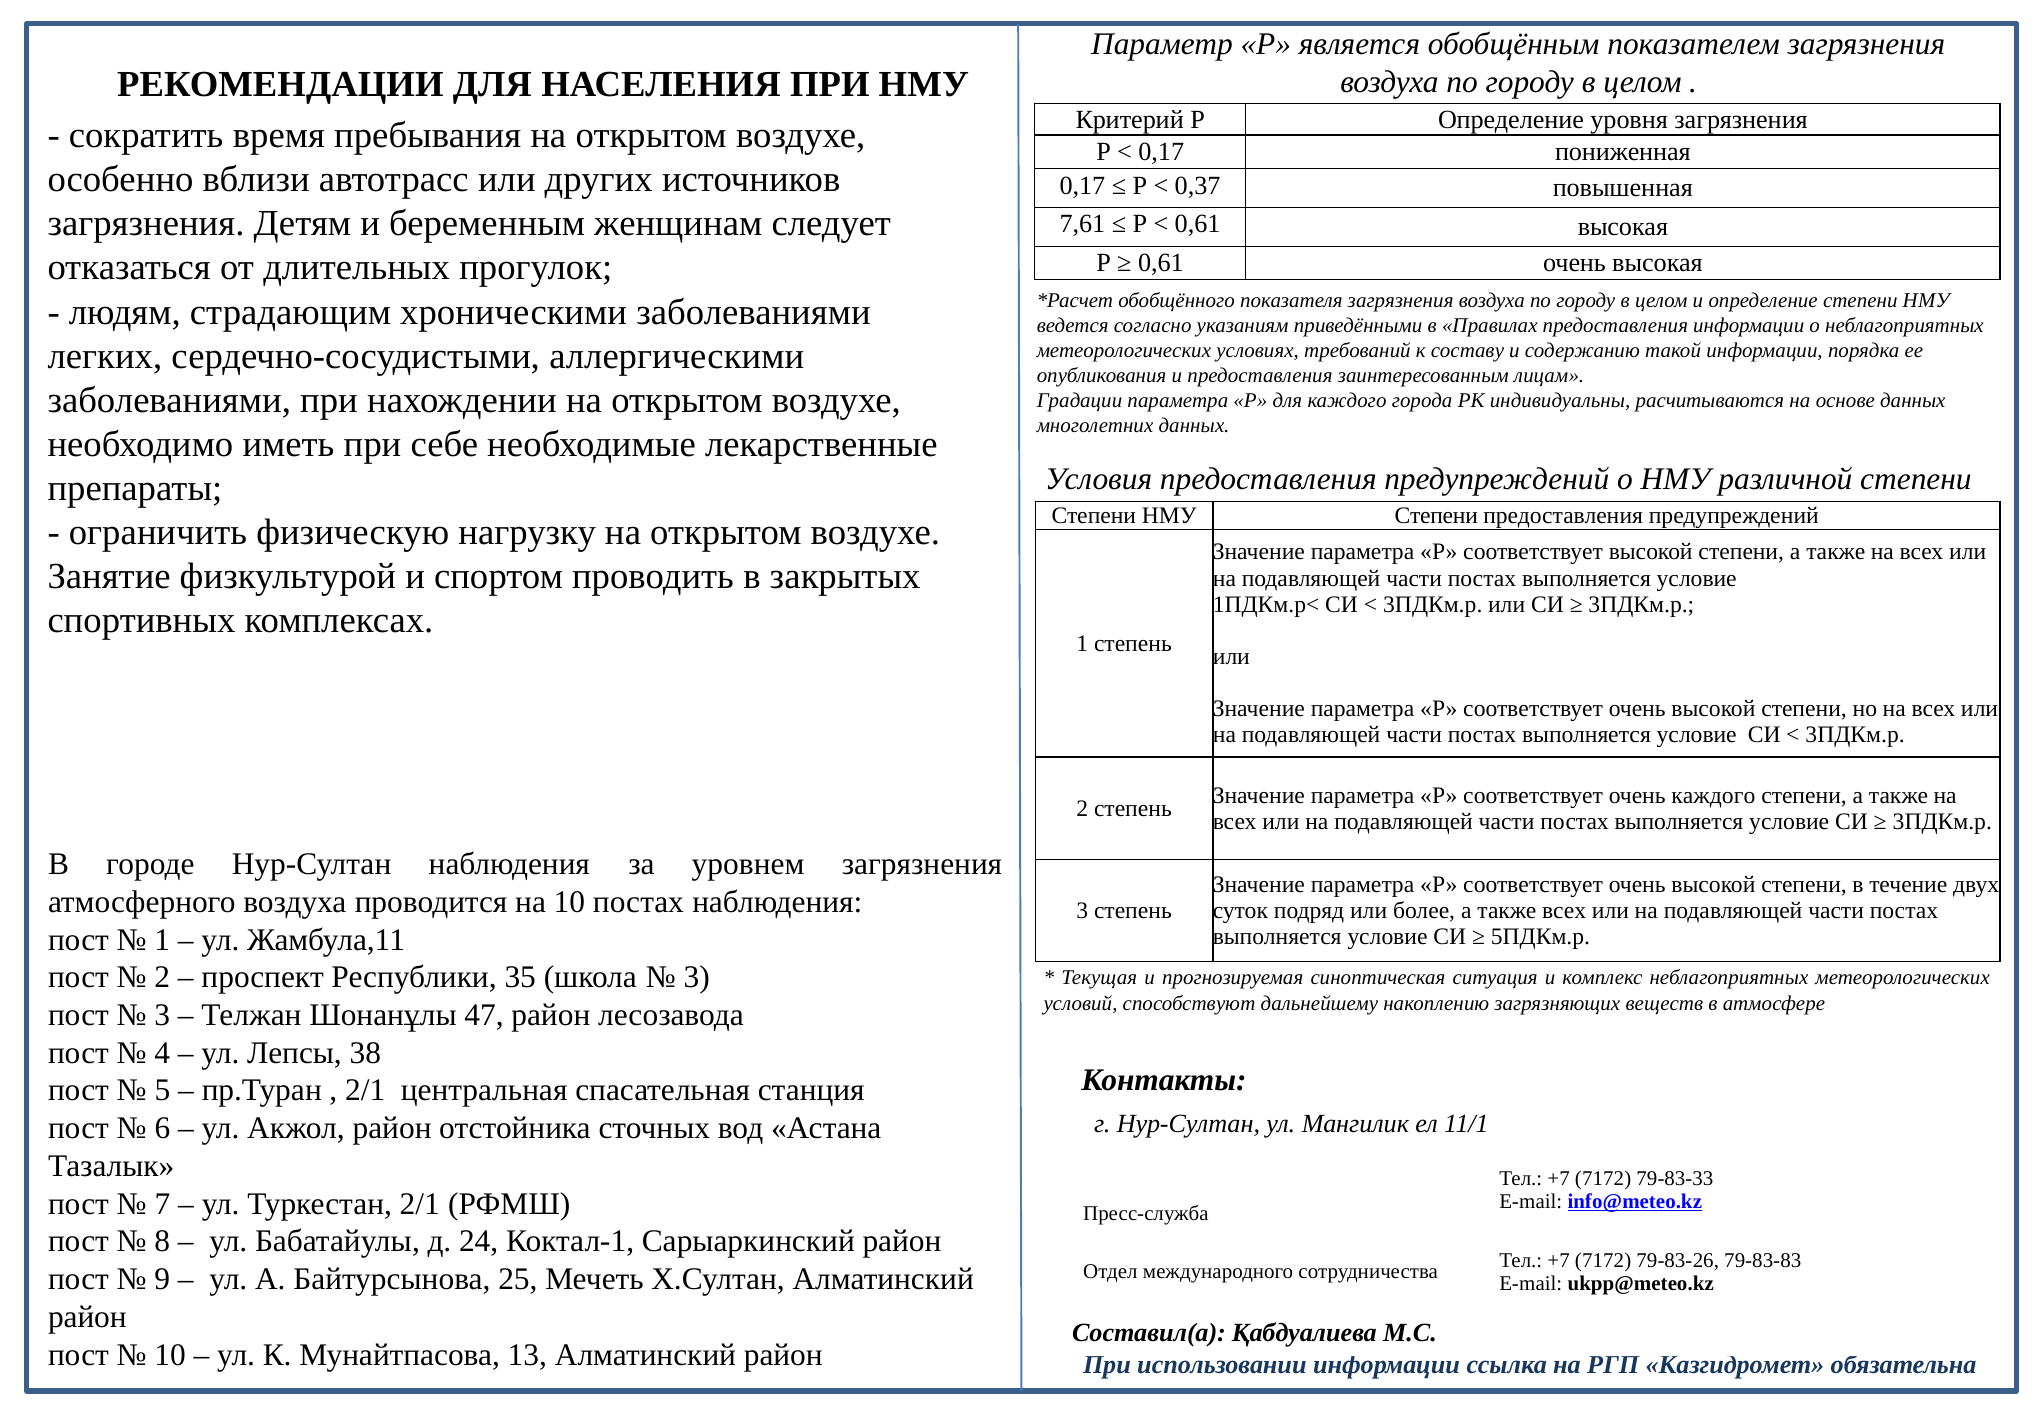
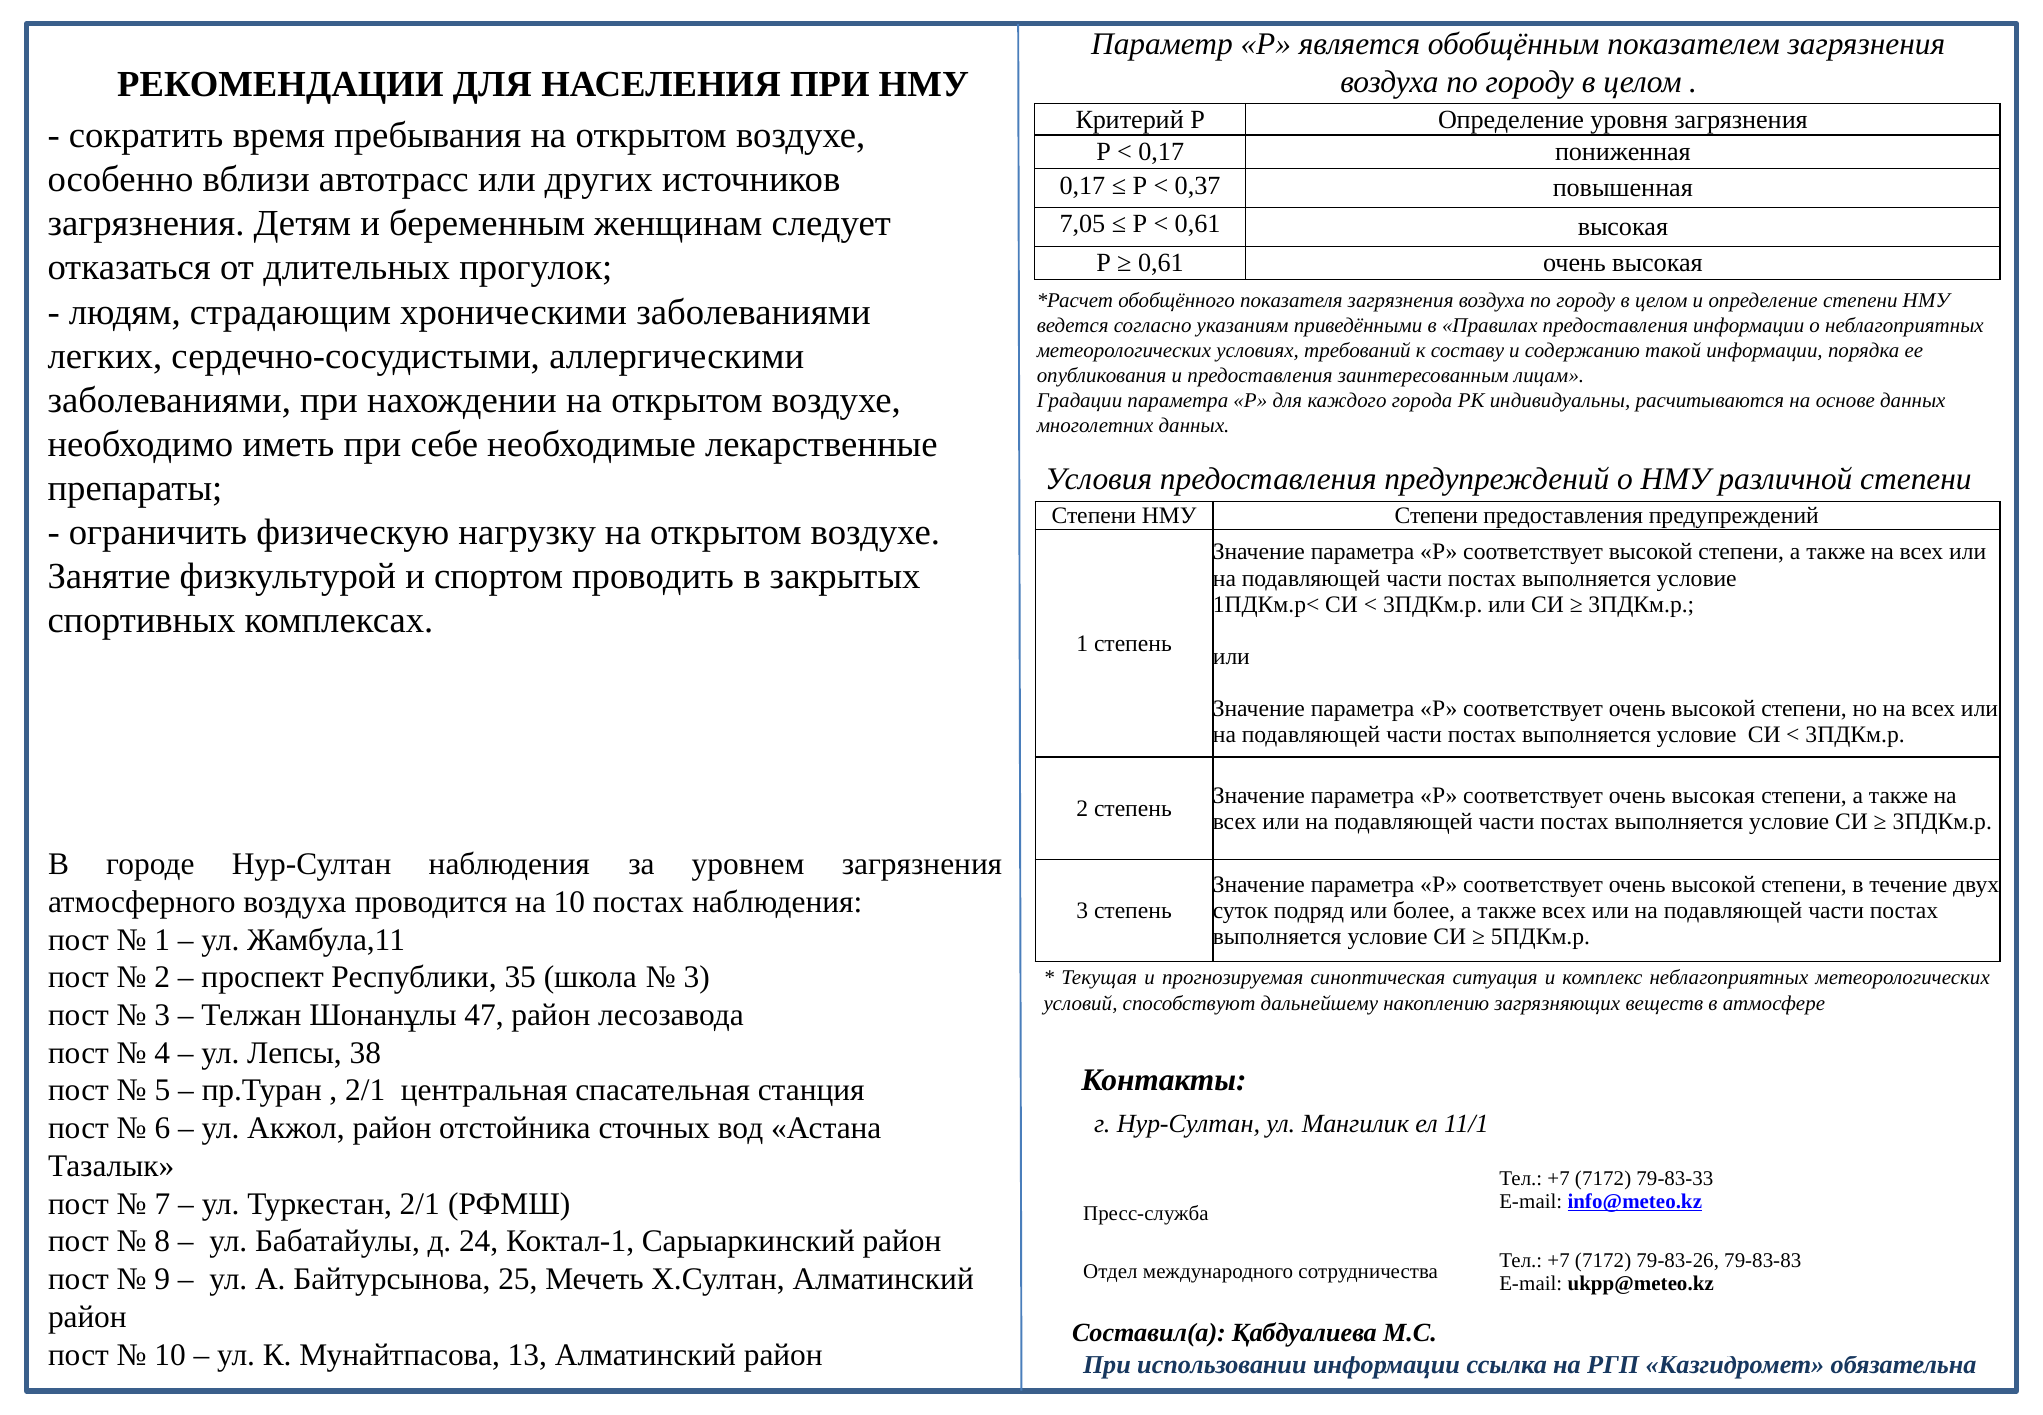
7,61: 7,61 -> 7,05
соответствует очень каждого: каждого -> высокая
